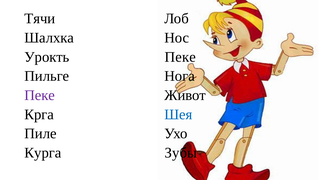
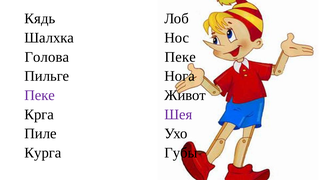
Тячи: Тячи -> Кядь
Урокть: Урокть -> Голова
Шея colour: blue -> purple
Зубы: Зубы -> Губы
